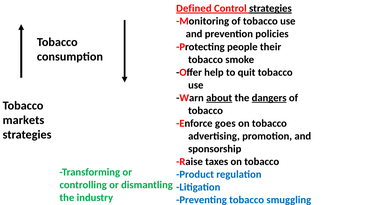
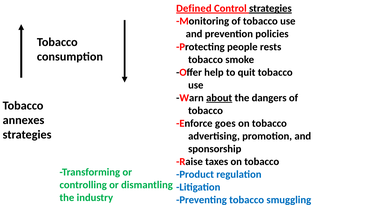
their: their -> rests
dangers underline: present -> none
markets: markets -> annexes
